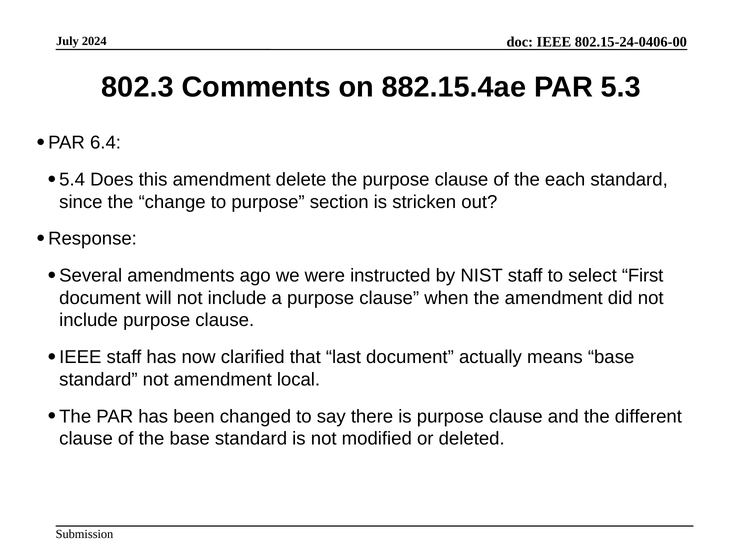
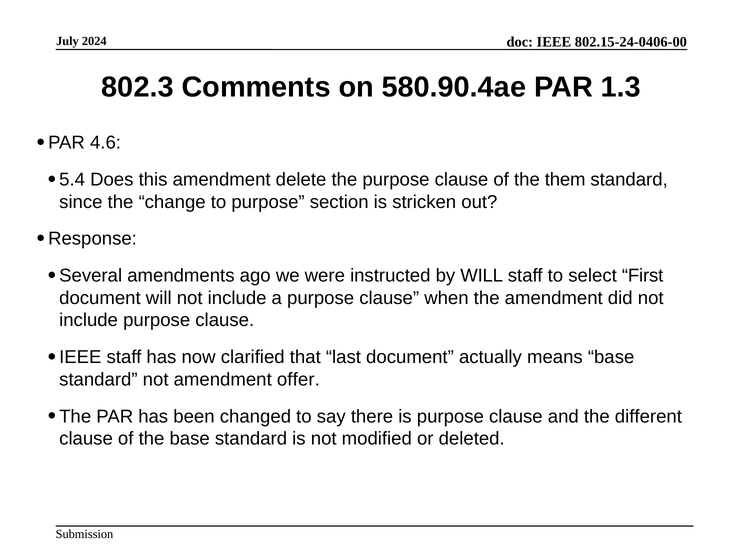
882.15.4ae: 882.15.4ae -> 580.90.4ae
5.3: 5.3 -> 1.3
6.4: 6.4 -> 4.6
each: each -> them
by NIST: NIST -> WILL
local: local -> offer
